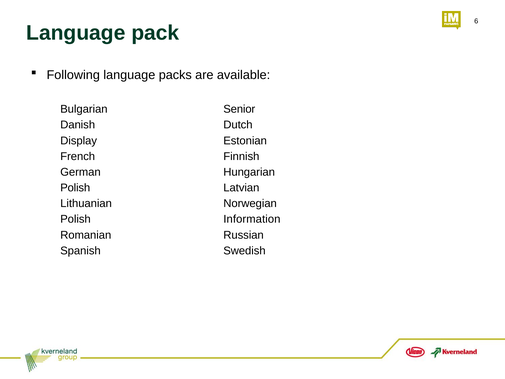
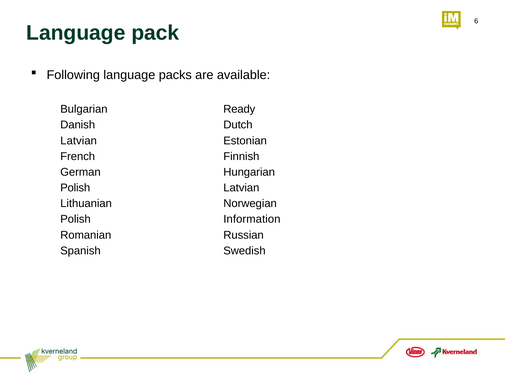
Senior: Senior -> Ready
Display at (79, 141): Display -> Latvian
